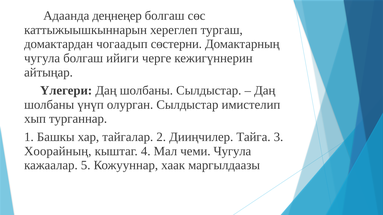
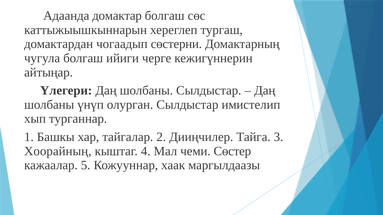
деңнеңер: деңнеңер -> домактар
чеми Чугула: Чугула -> Сөстер
